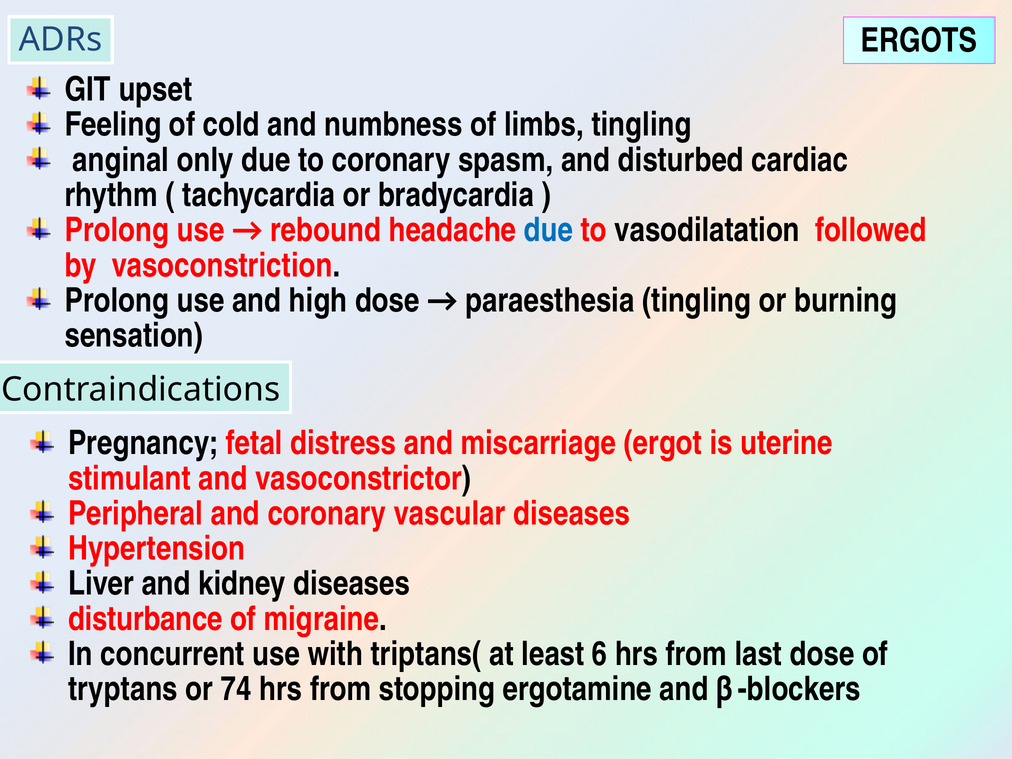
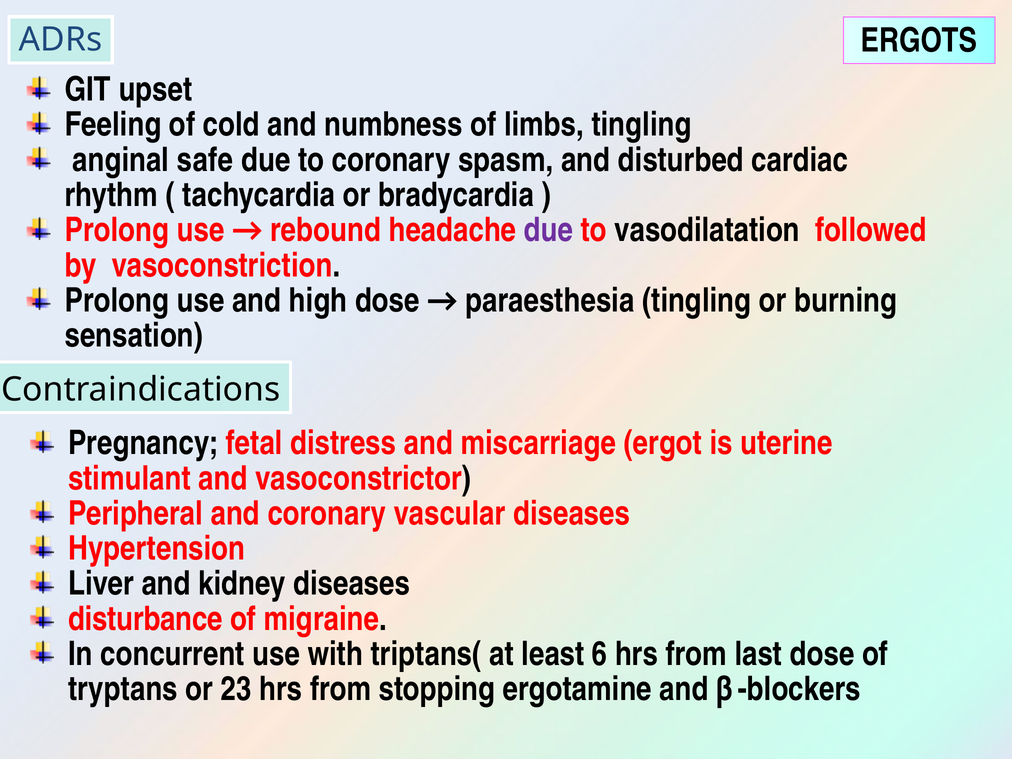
only: only -> safe
due at (549, 230) colour: blue -> purple
74: 74 -> 23
